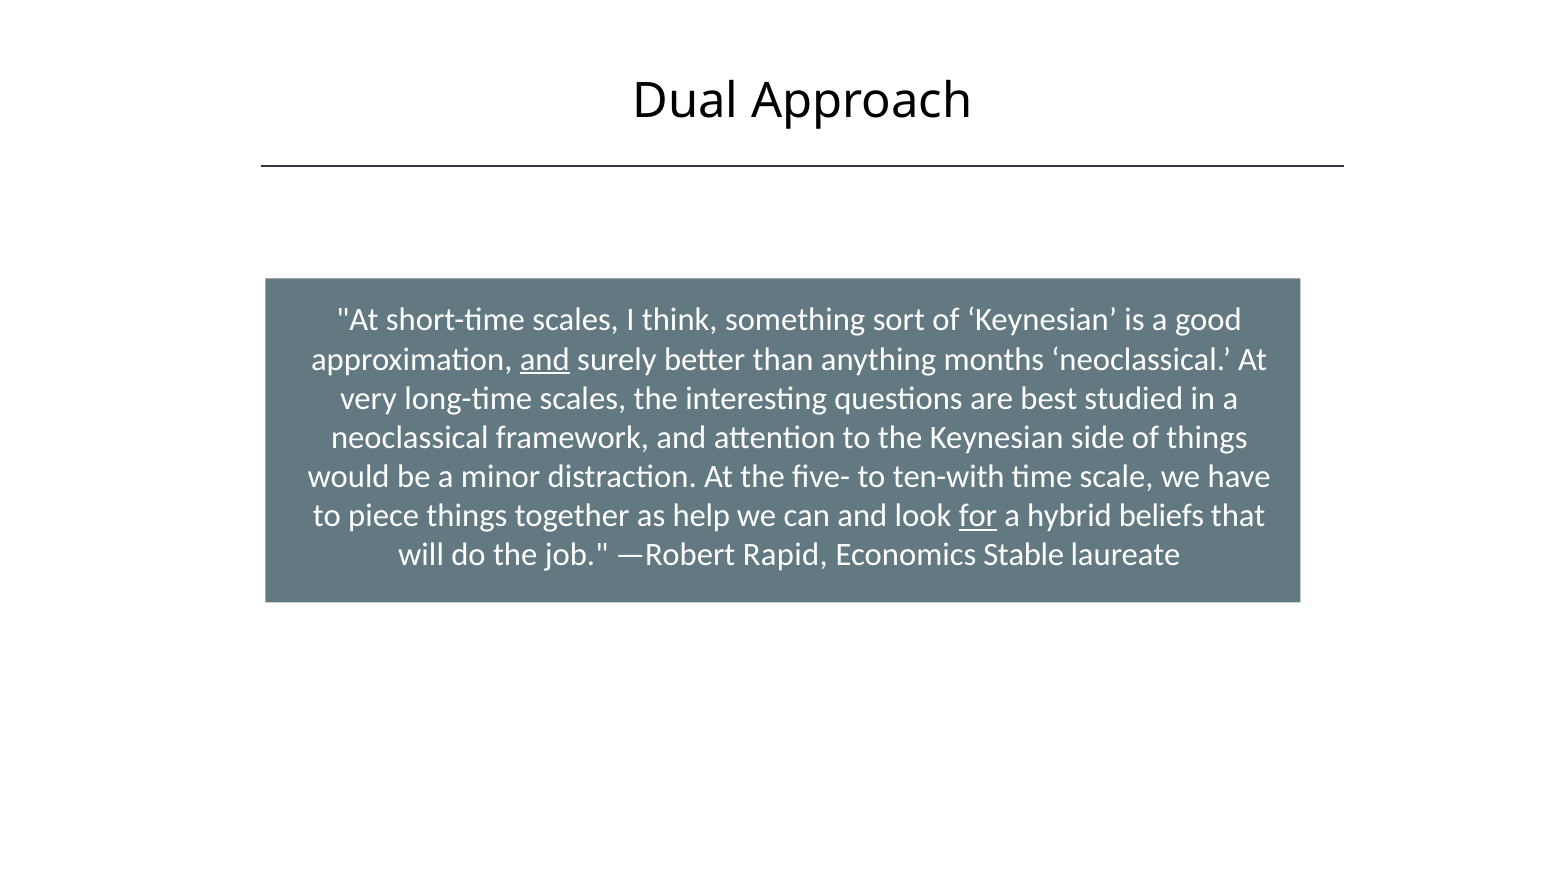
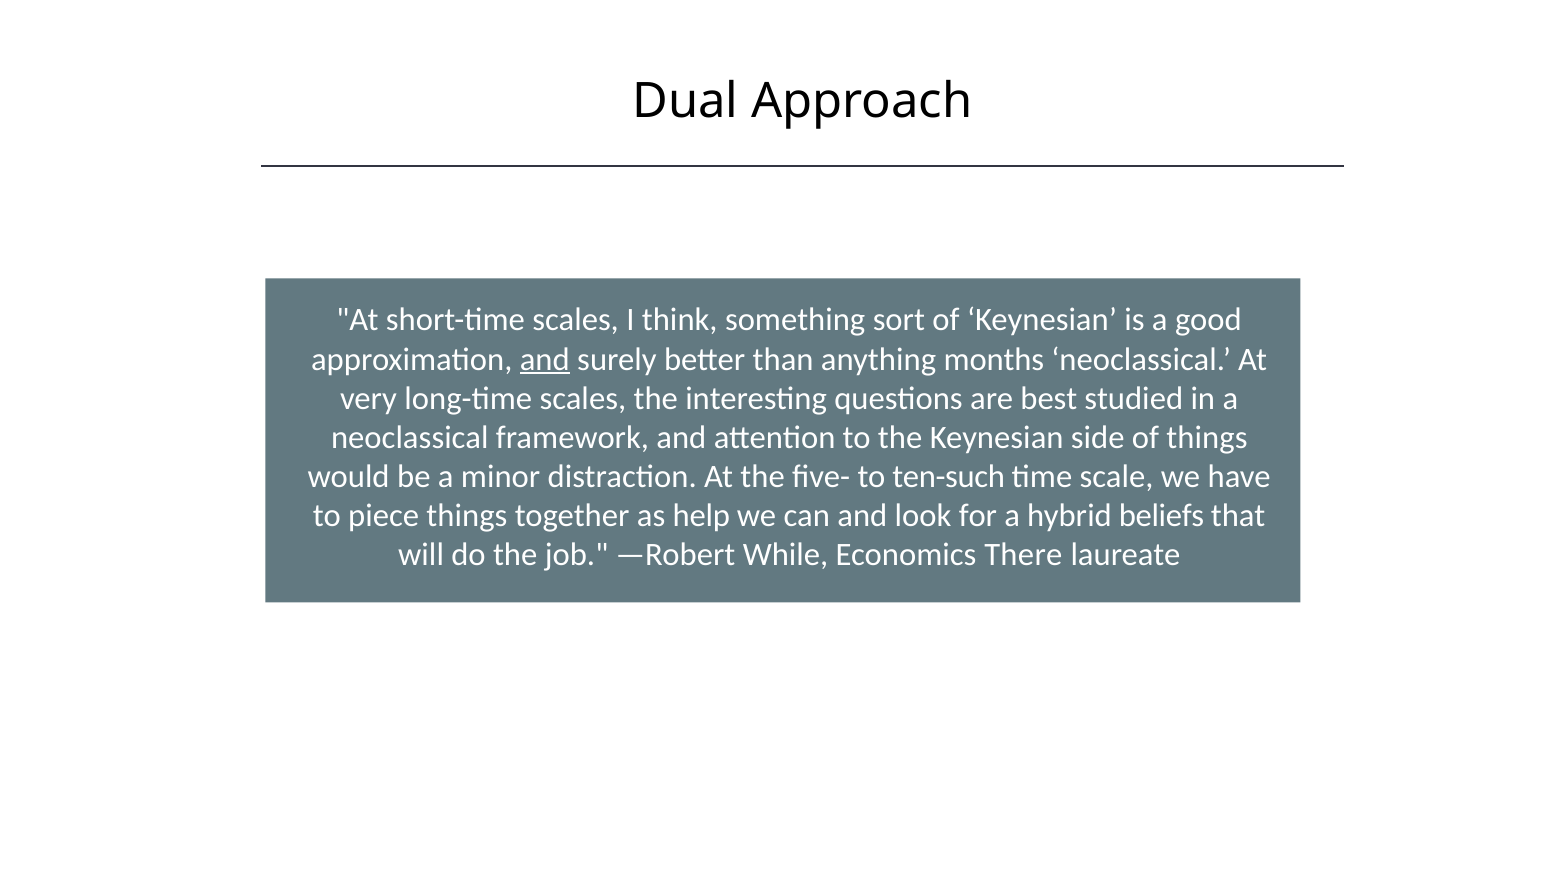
ten-with: ten-with -> ten-such
for underline: present -> none
Rapid: Rapid -> While
Stable: Stable -> There
